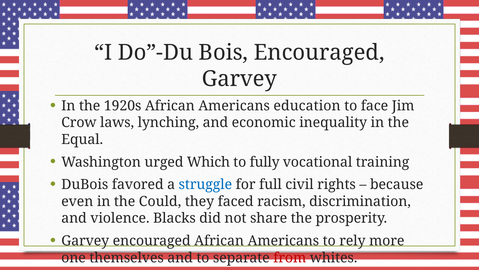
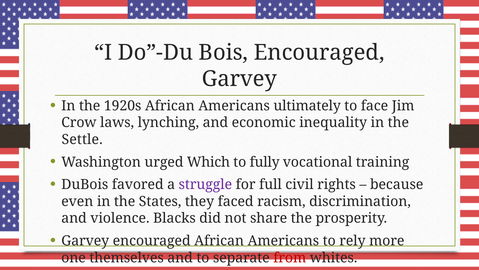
education: education -> ultimately
Equal: Equal -> Settle
struggle colour: blue -> purple
Could: Could -> States
